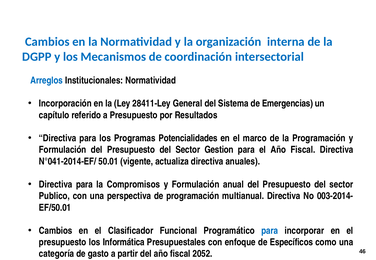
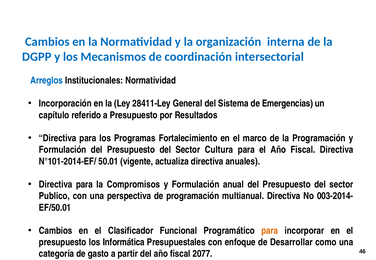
Potencialidades: Potencialidades -> Fortalecimiento
Gestion: Gestion -> Cultura
N°041-2014-EF/: N°041-2014-EF/ -> N°101-2014-EF/
para at (270, 231) colour: blue -> orange
Específicos: Específicos -> Desarrollar
2052: 2052 -> 2077
